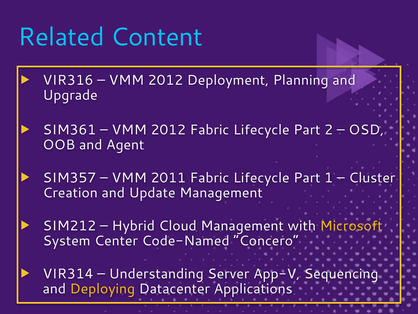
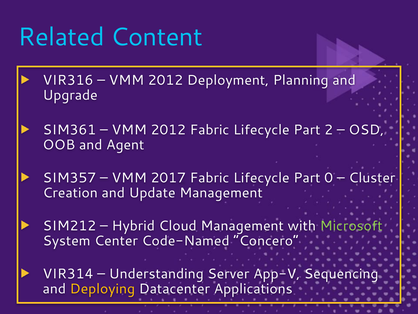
2011: 2011 -> 2017
1: 1 -> 0
Microsoft colour: yellow -> light green
